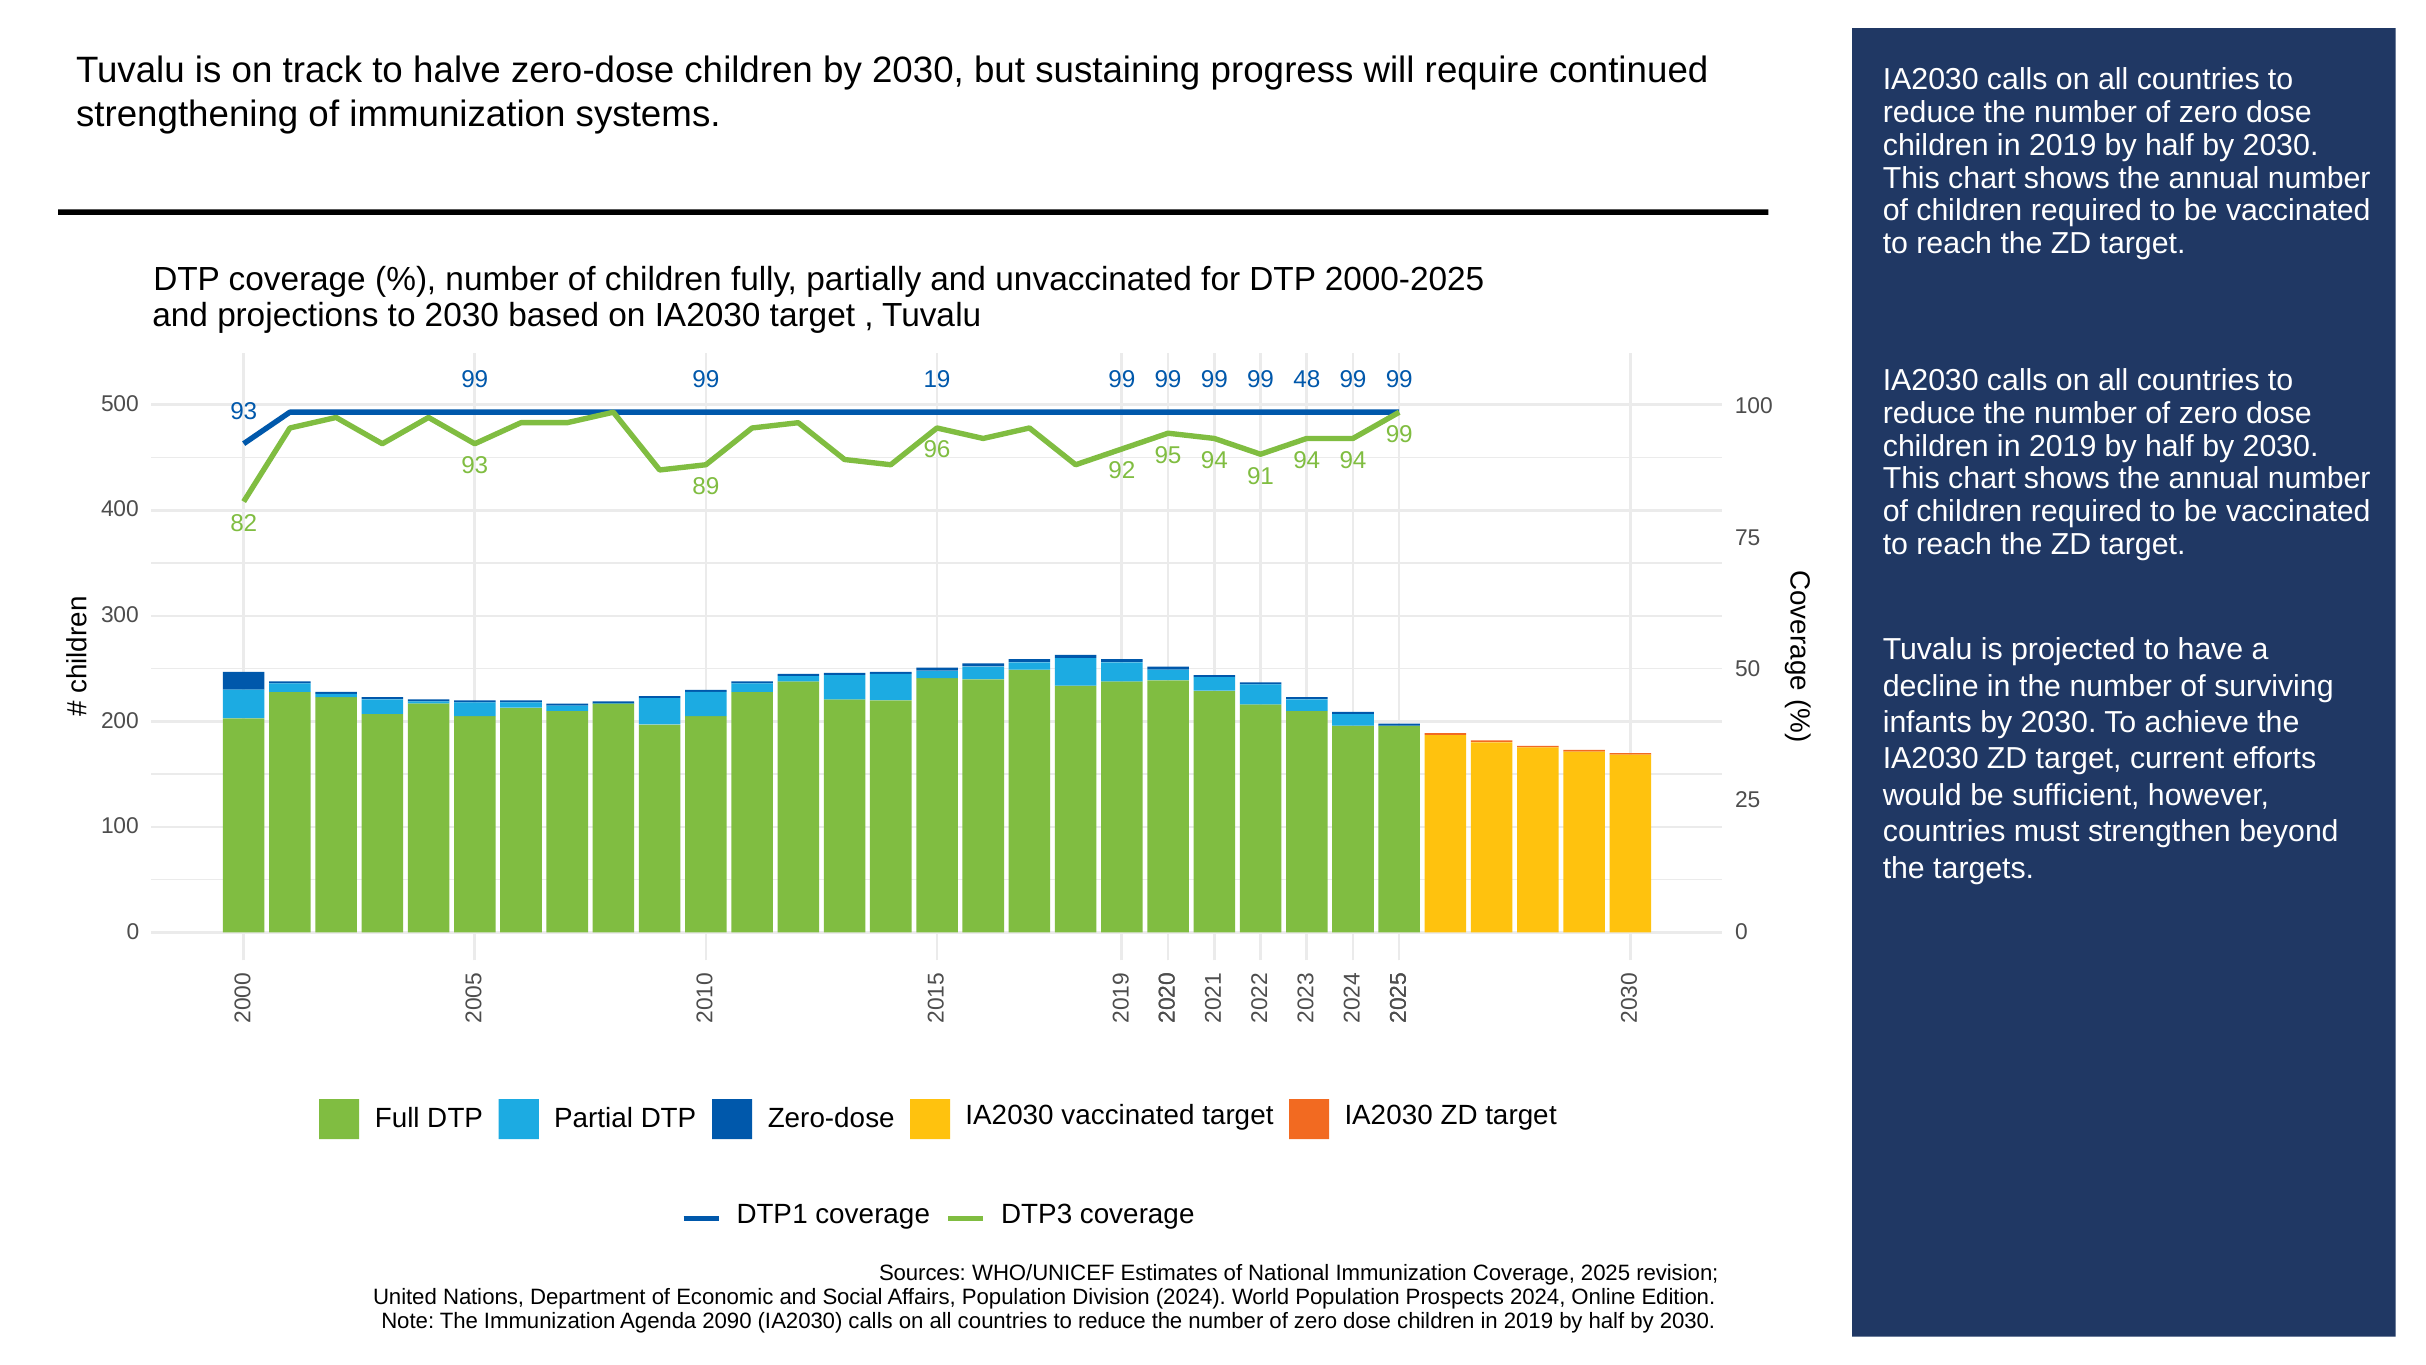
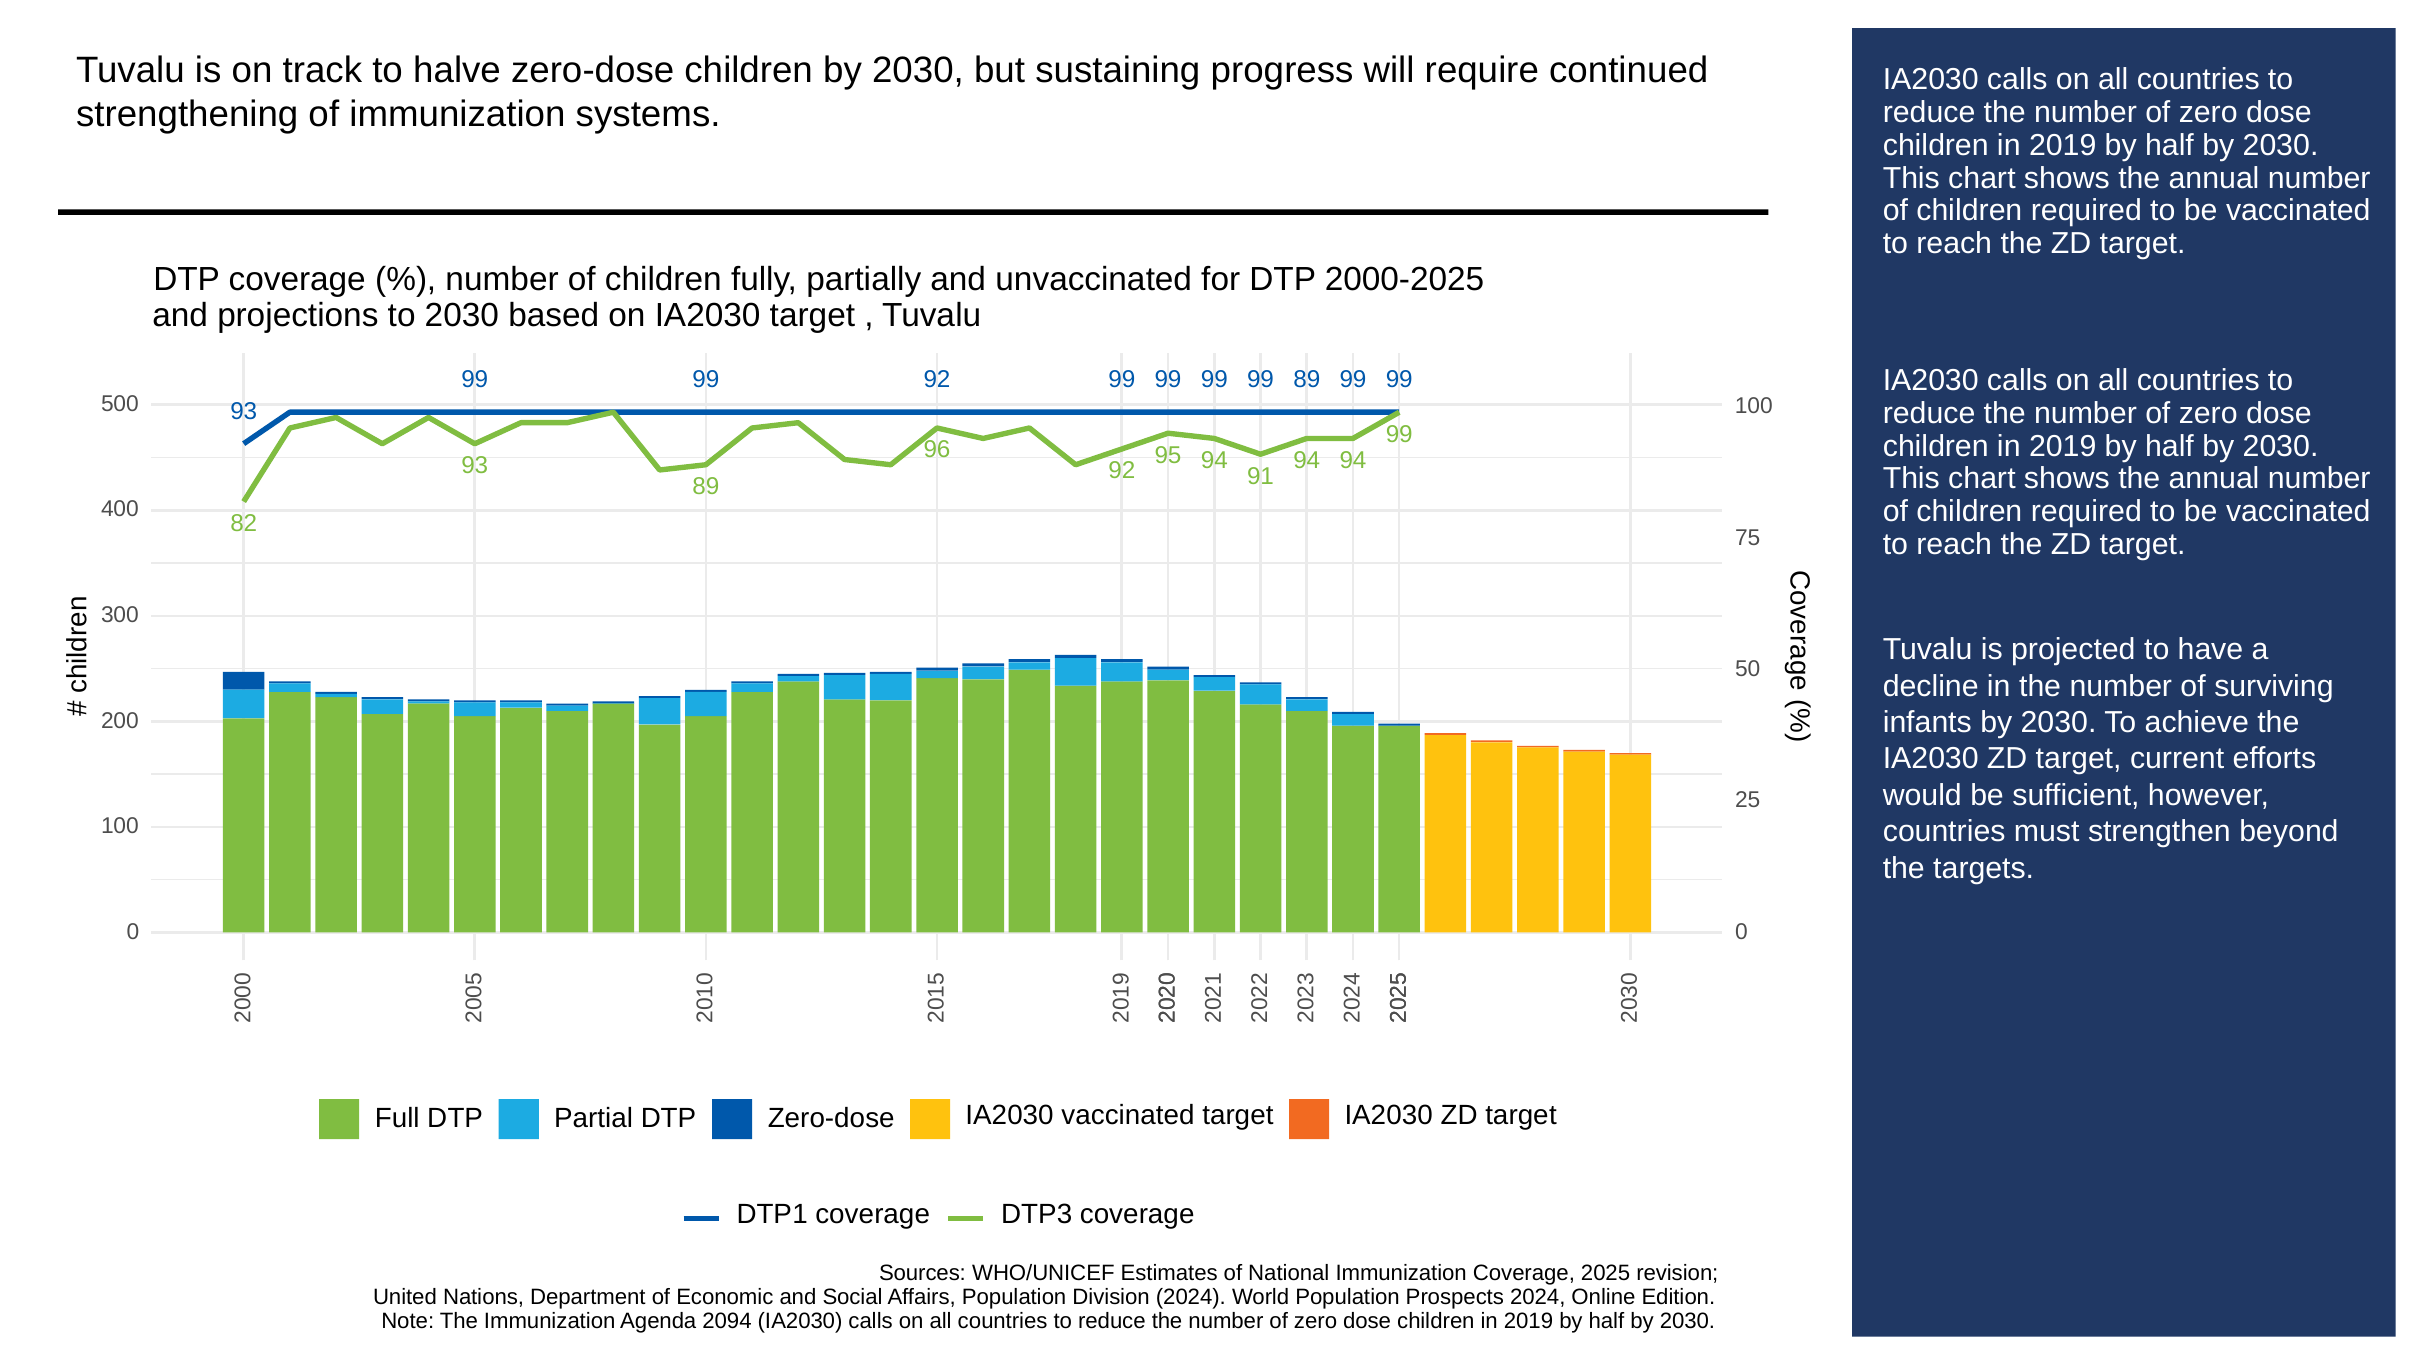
99 19: 19 -> 92
99 48: 48 -> 89
2090: 2090 -> 2094
